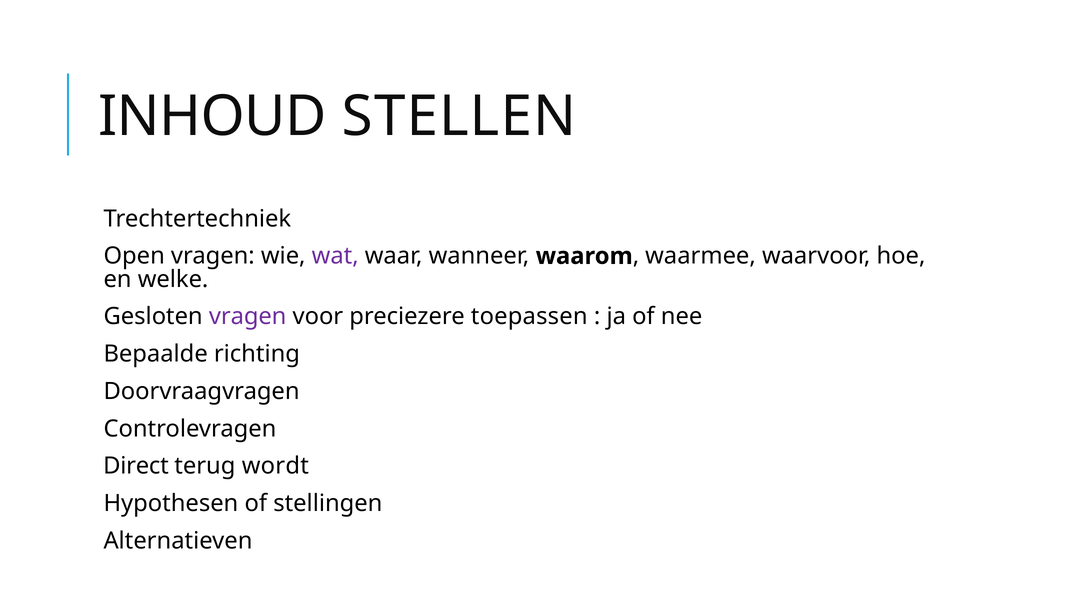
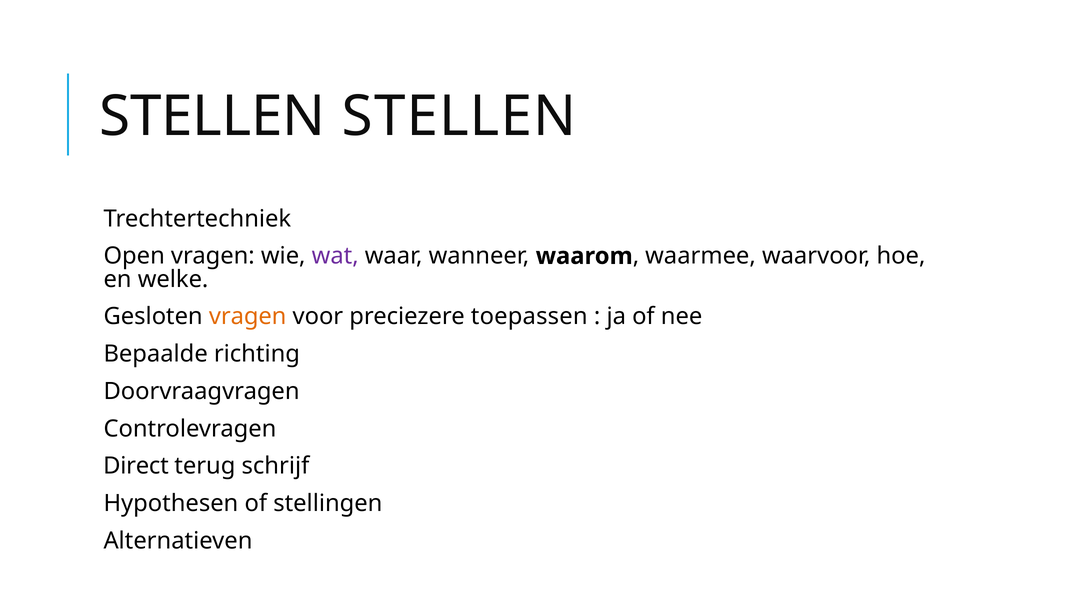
INHOUD at (213, 117): INHOUD -> STELLEN
vragen at (248, 316) colour: purple -> orange
wordt: wordt -> schrijf
